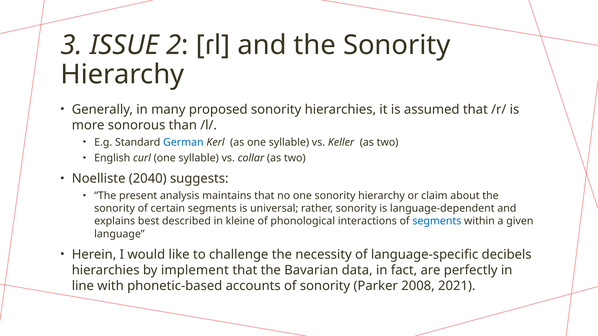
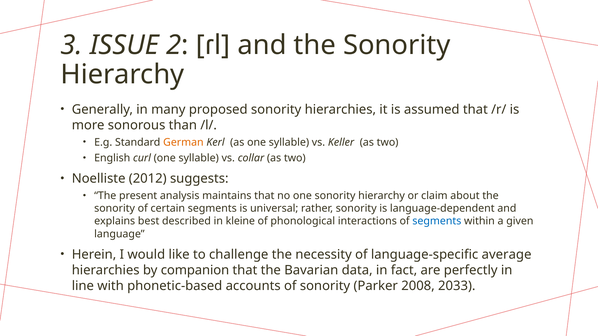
German colour: blue -> orange
2040: 2040 -> 2012
decibels: decibels -> average
implement: implement -> companion
2021: 2021 -> 2033
